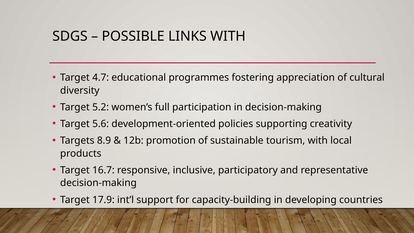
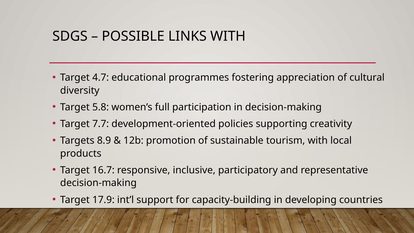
5.2: 5.2 -> 5.8
5.6: 5.6 -> 7.7
